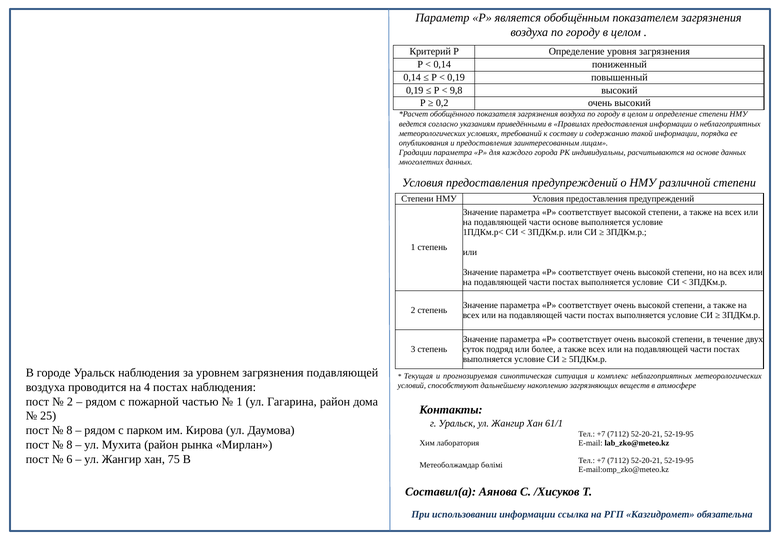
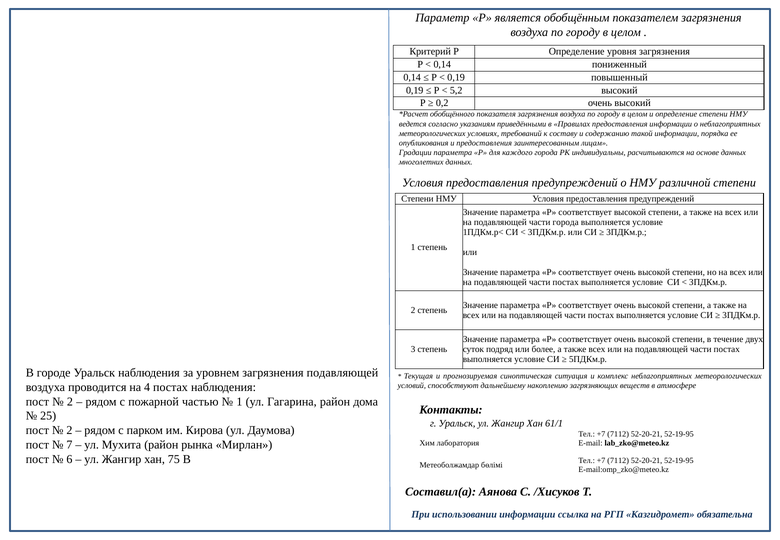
9,8: 9,8 -> 5,2
части основе: основе -> города
8 at (69, 430): 8 -> 2
8 at (69, 445): 8 -> 7
